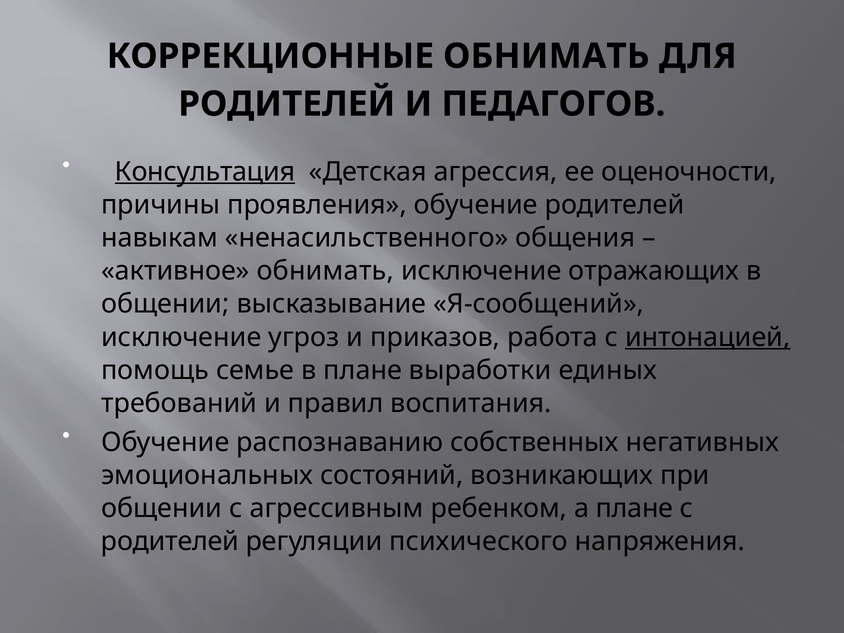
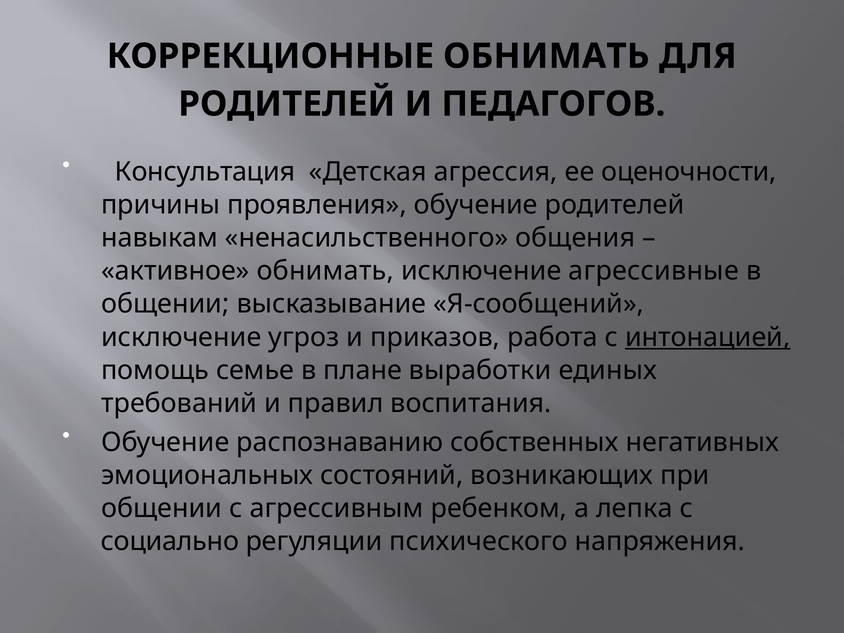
Консультация underline: present -> none
отражающих: отражающих -> агрессивные
а плане: плане -> лепка
родителей at (170, 541): родителей -> социально
